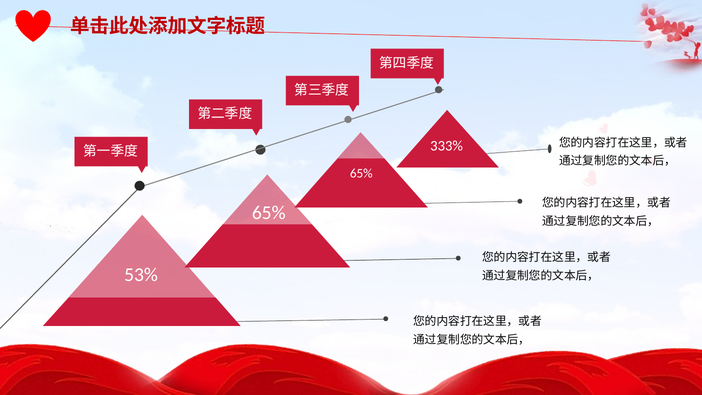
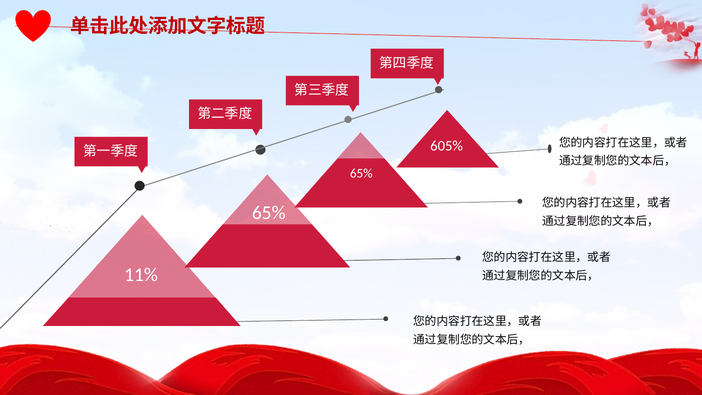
333%: 333% -> 605%
53%: 53% -> 11%
